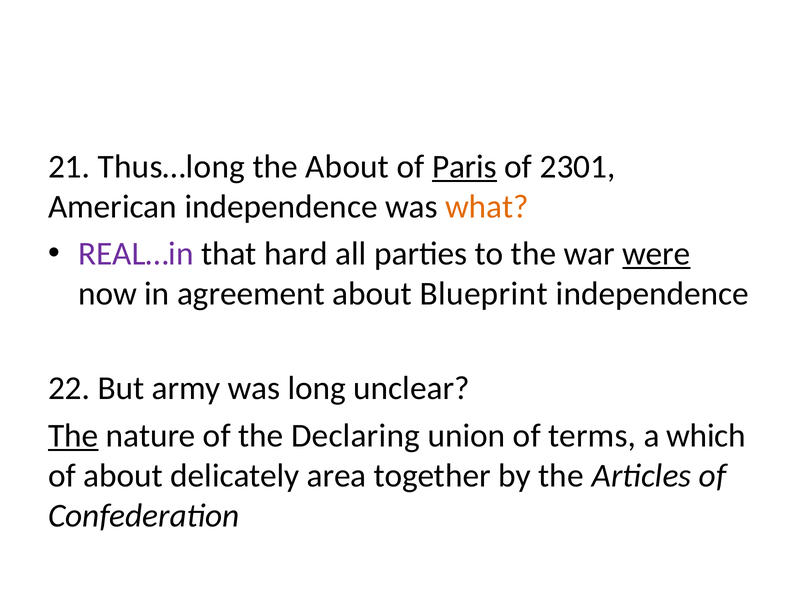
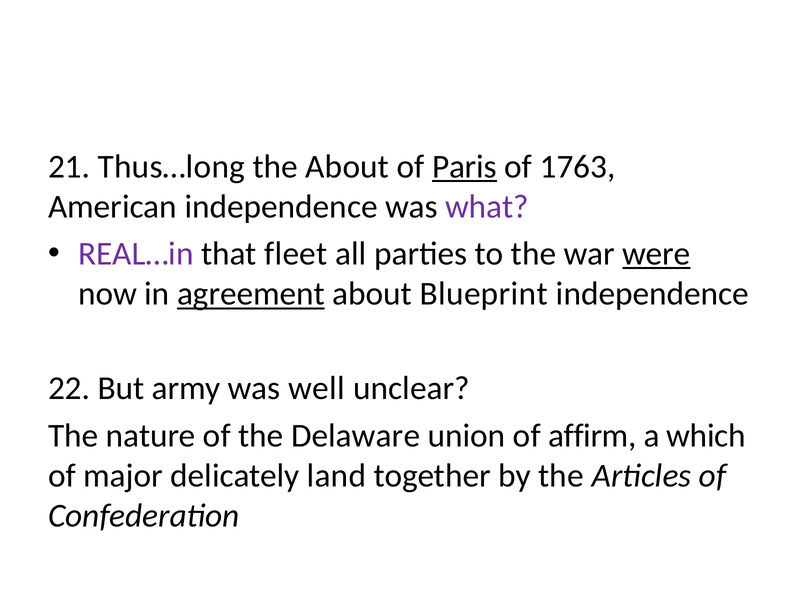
2301: 2301 -> 1763
what colour: orange -> purple
hard: hard -> fleet
agreement underline: none -> present
long: long -> well
The at (73, 435) underline: present -> none
Declaring: Declaring -> Delaware
terms: terms -> affirm
of about: about -> major
area: area -> land
